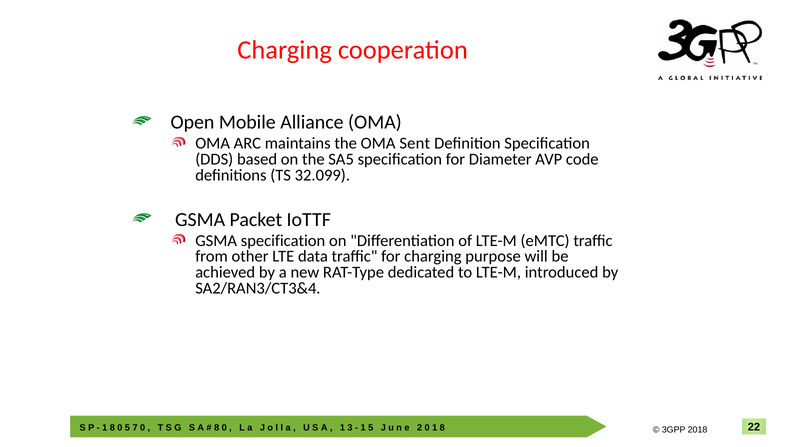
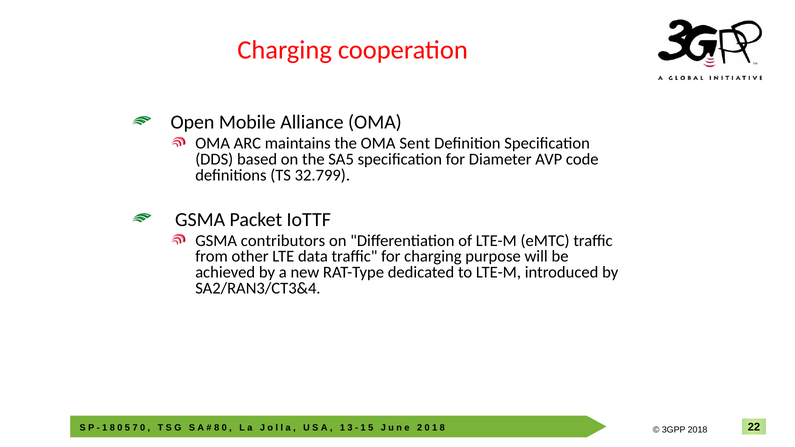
32.099: 32.099 -> 32.799
GSMA specification: specification -> contributors
